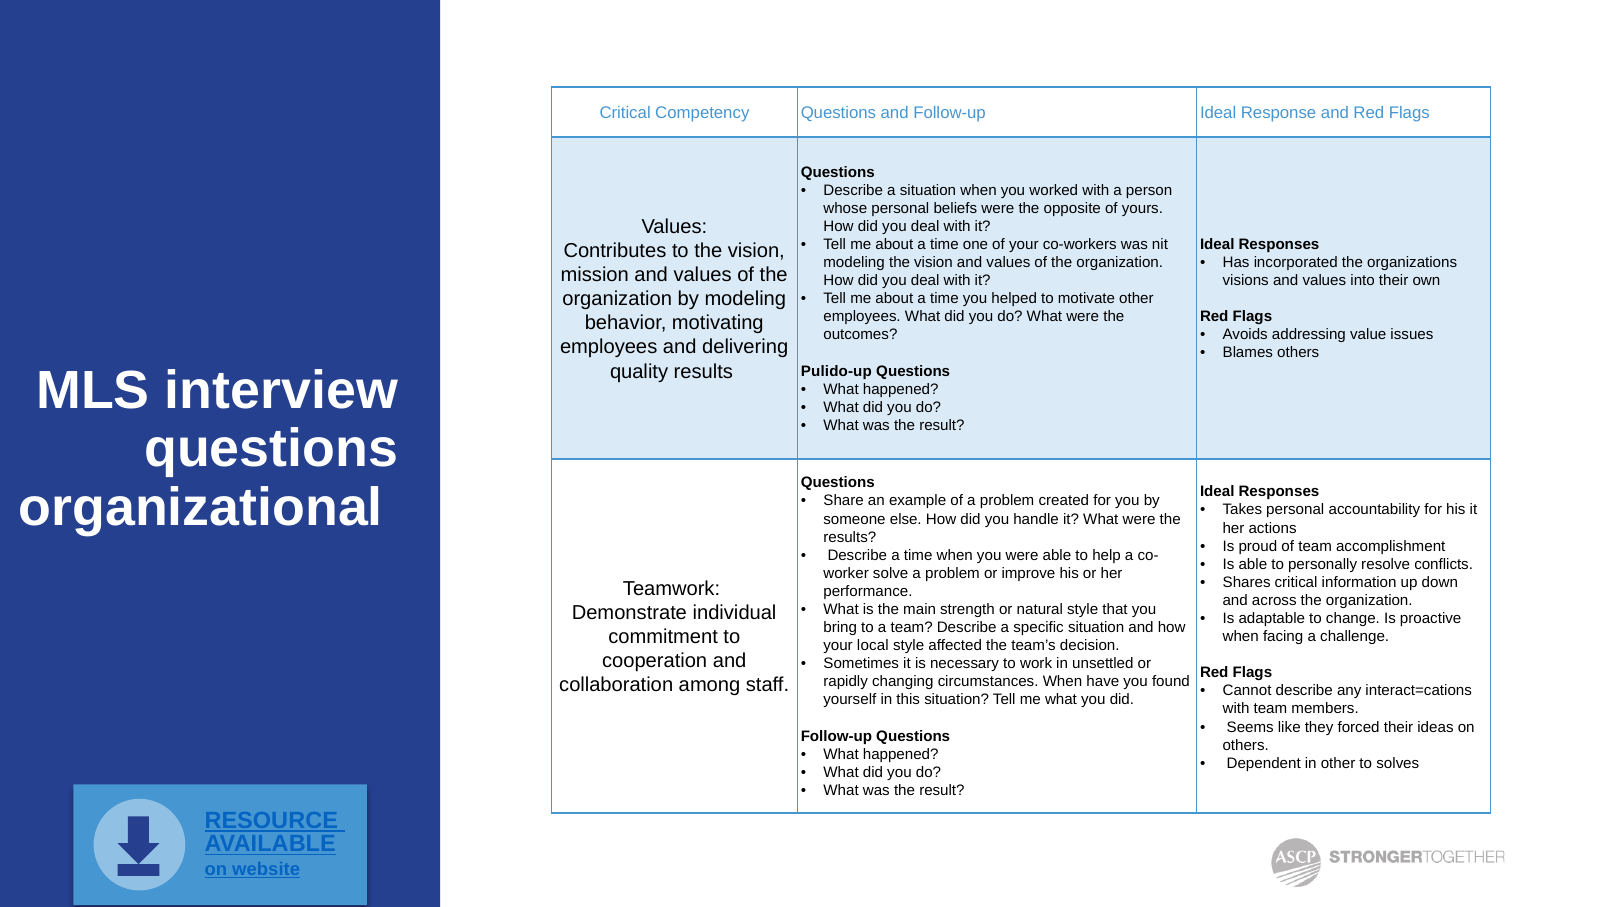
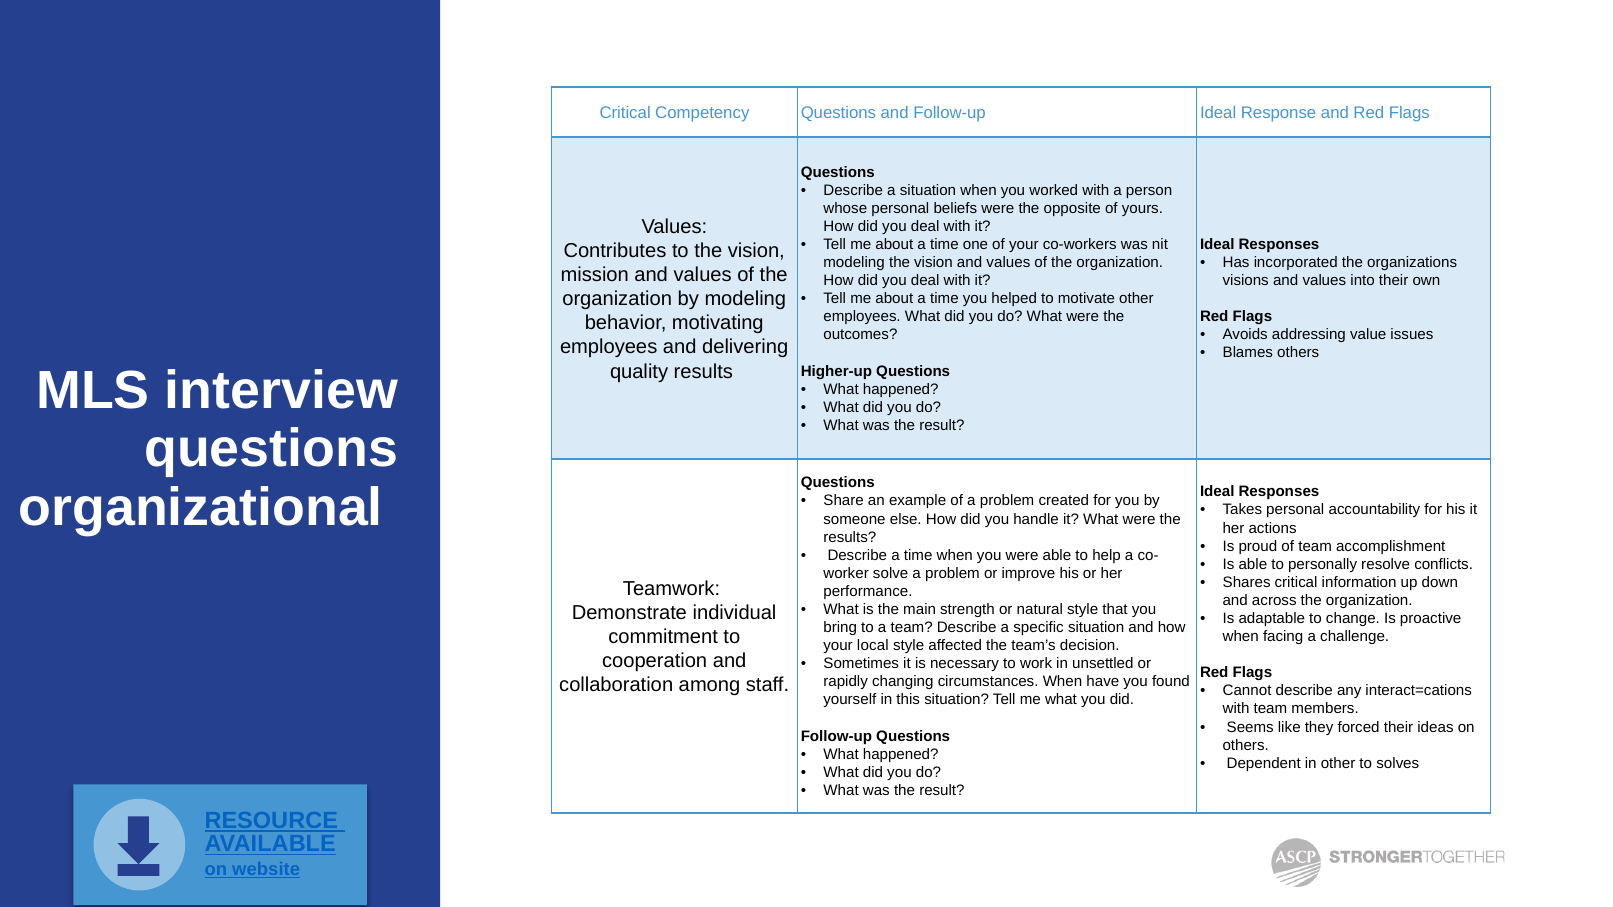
Pulido-up: Pulido-up -> Higher-up
